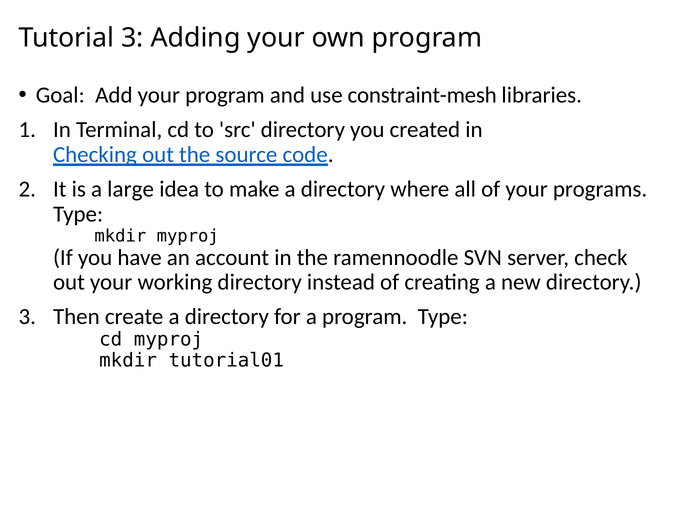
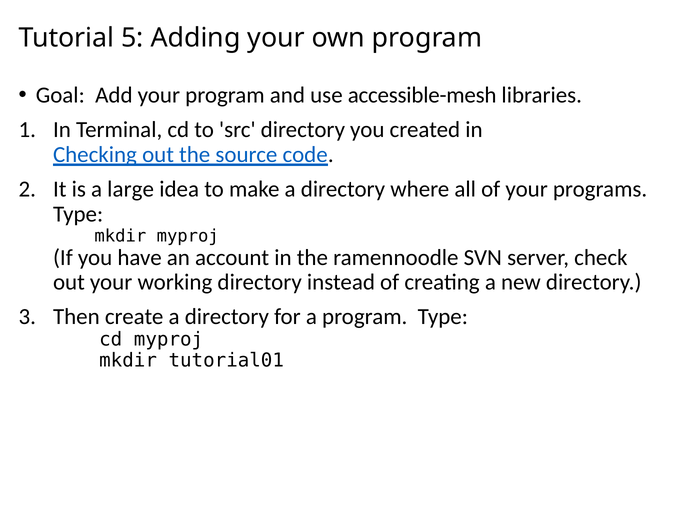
Tutorial 3: 3 -> 5
constraint-mesh: constraint-mesh -> accessible-mesh
